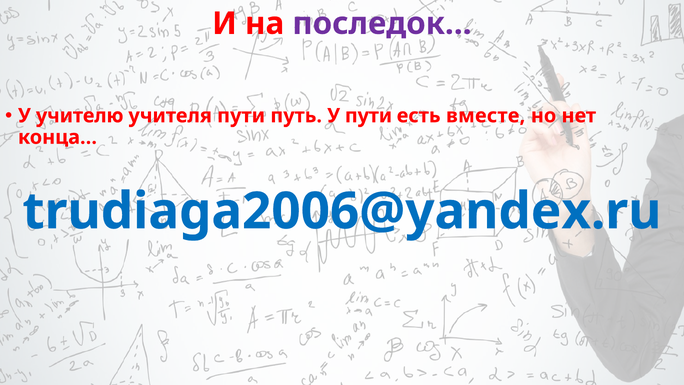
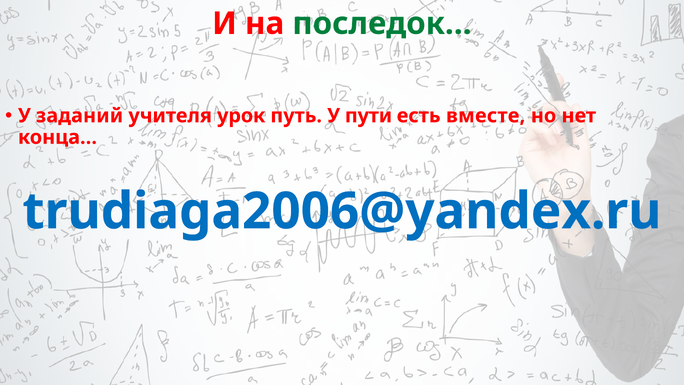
последок… colour: purple -> green
учителю: учителю -> заданий
учителя пути: пути -> урок
